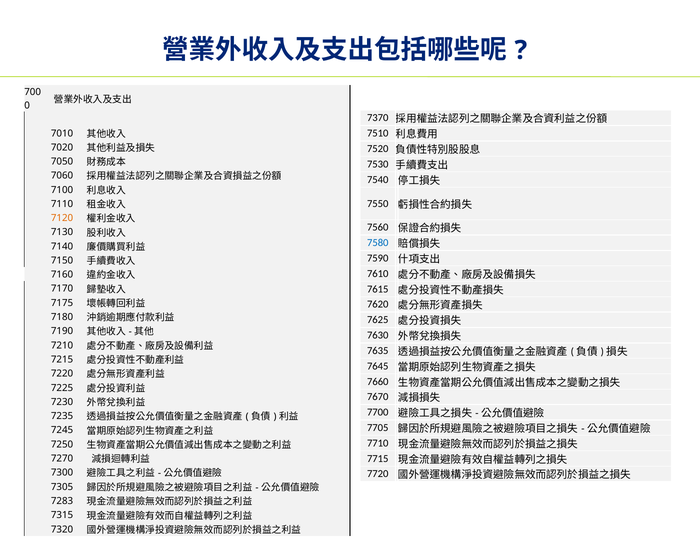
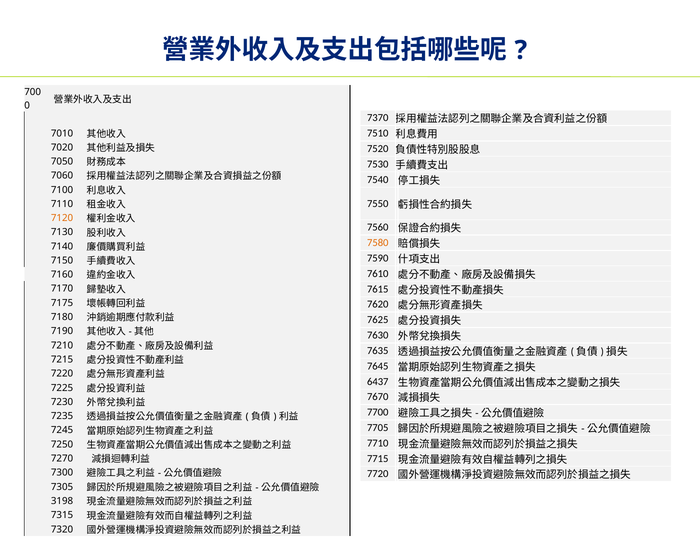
7580 colour: blue -> orange
7660: 7660 -> 6437
7283: 7283 -> 3198
